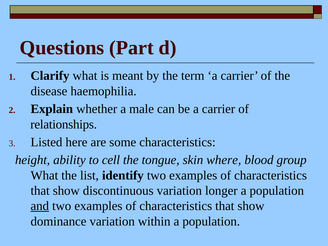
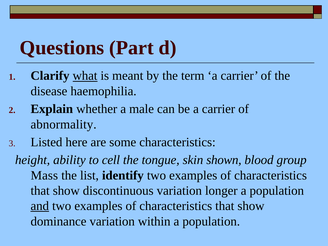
what at (85, 76) underline: none -> present
relationships: relationships -> abnormality
where: where -> shown
What at (44, 175): What -> Mass
